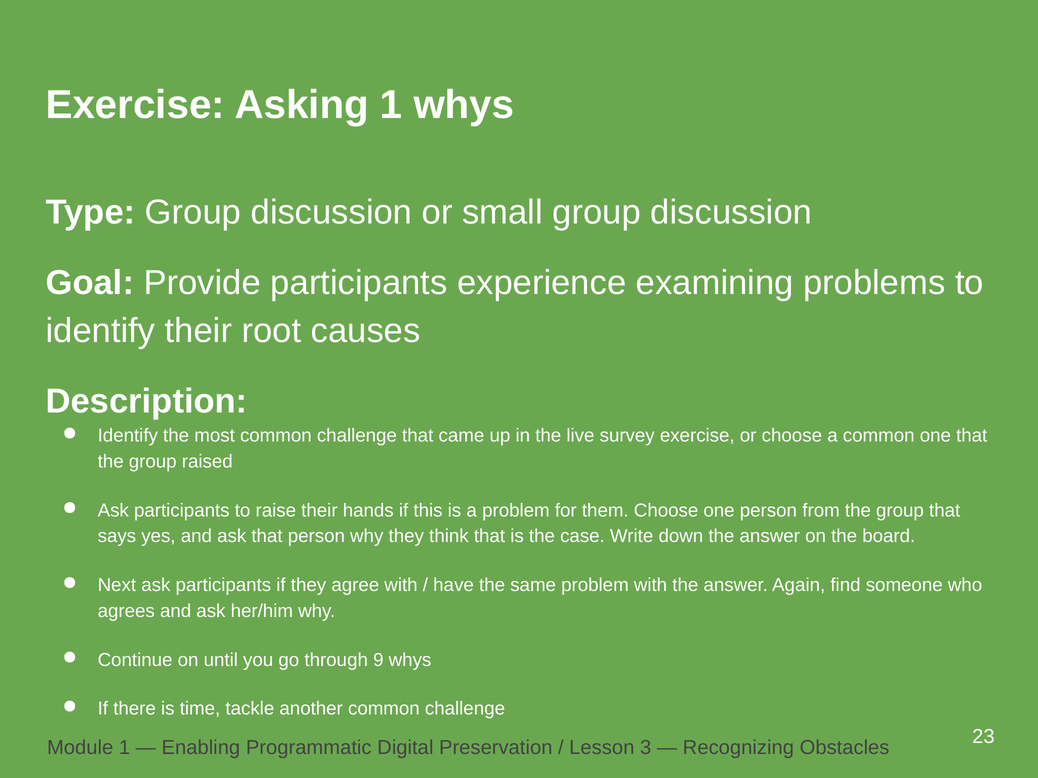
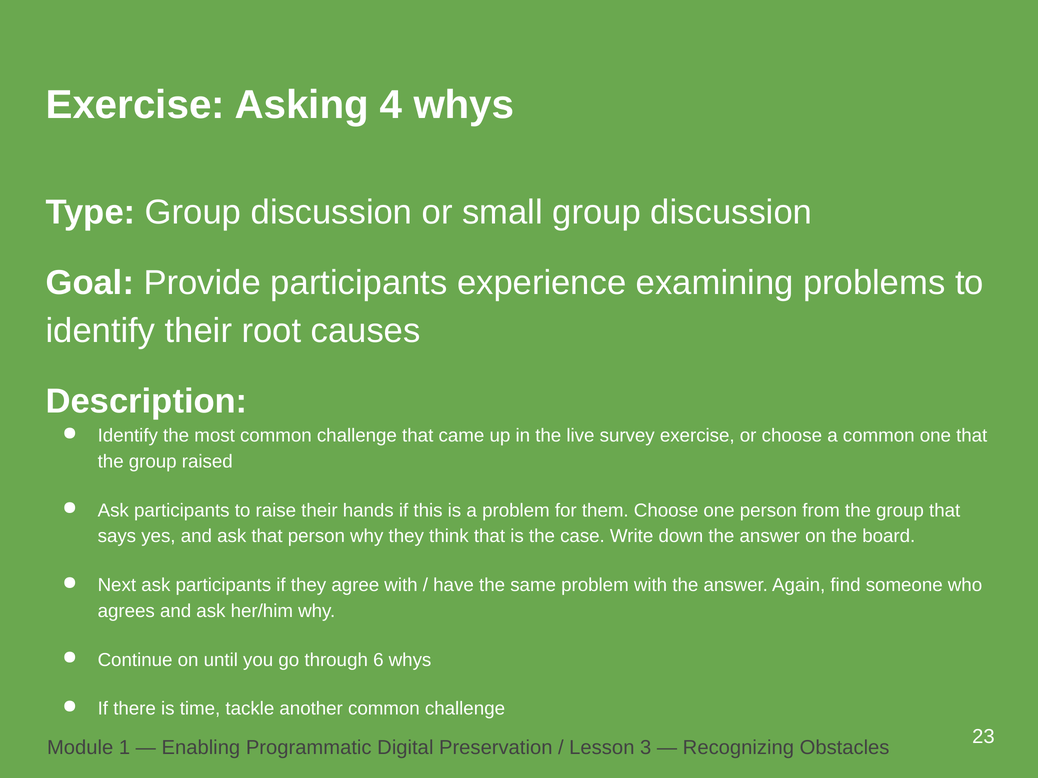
Asking 1: 1 -> 4
9: 9 -> 6
